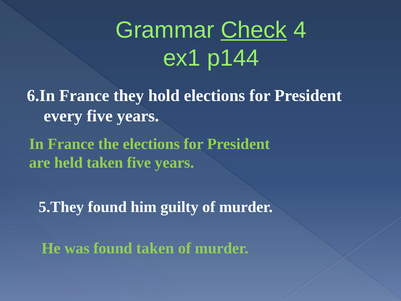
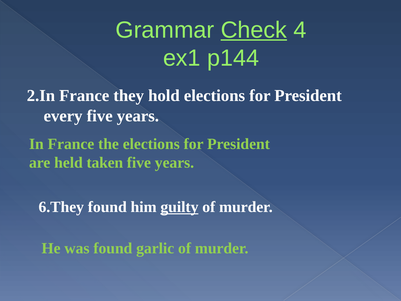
6.In: 6.In -> 2.In
5.They: 5.They -> 6.They
guilty underline: none -> present
found taken: taken -> garlic
